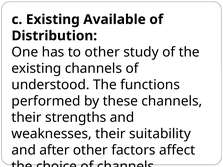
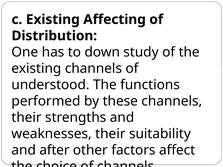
Available: Available -> Affecting
to other: other -> down
